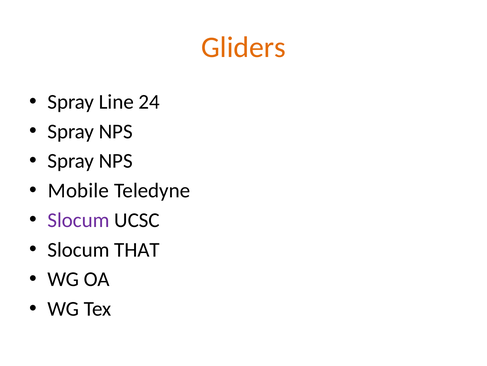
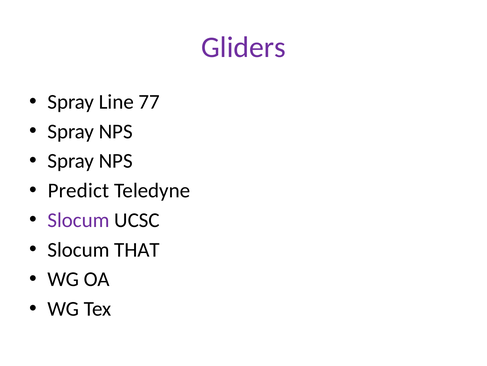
Gliders colour: orange -> purple
24: 24 -> 77
Mobile: Mobile -> Predict
